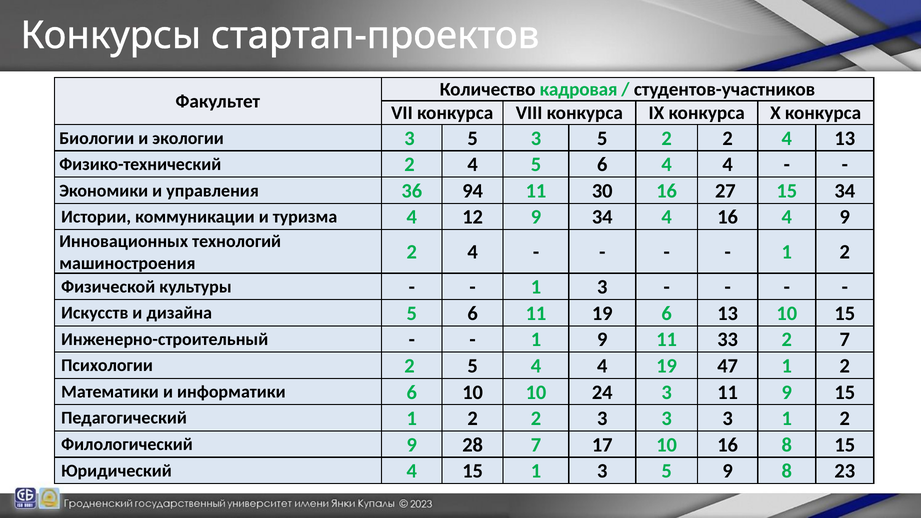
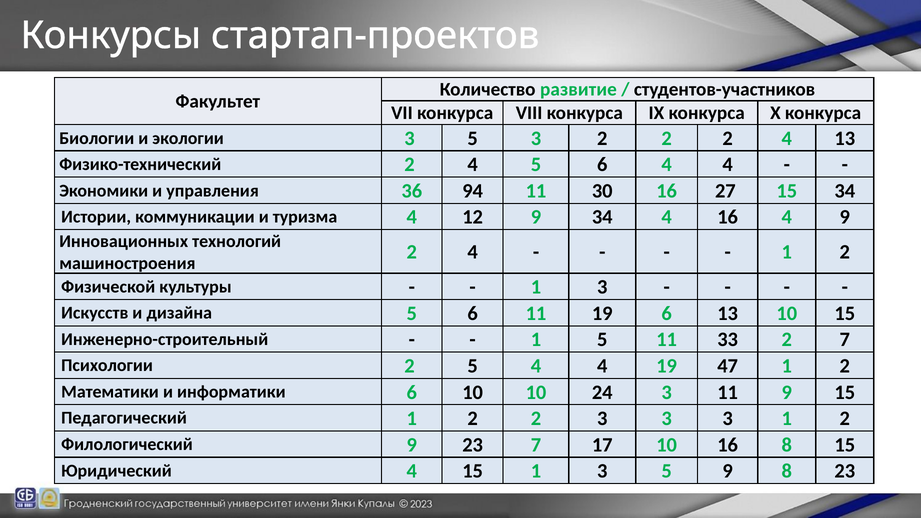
кадровая: кадровая -> развитие
5 3 5: 5 -> 2
1 9: 9 -> 5
9 28: 28 -> 23
